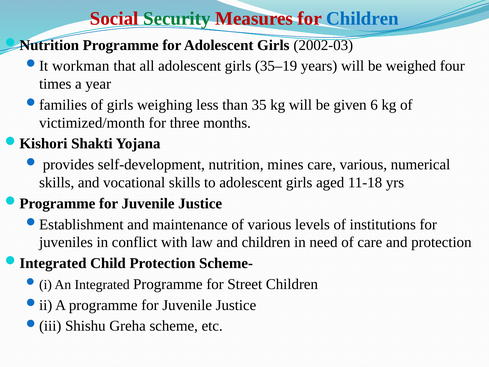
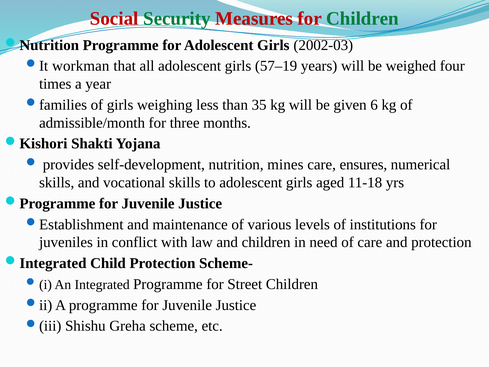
Children at (363, 18) colour: blue -> green
35–19: 35–19 -> 57–19
victimized/month: victimized/month -> admissible/month
care various: various -> ensures
